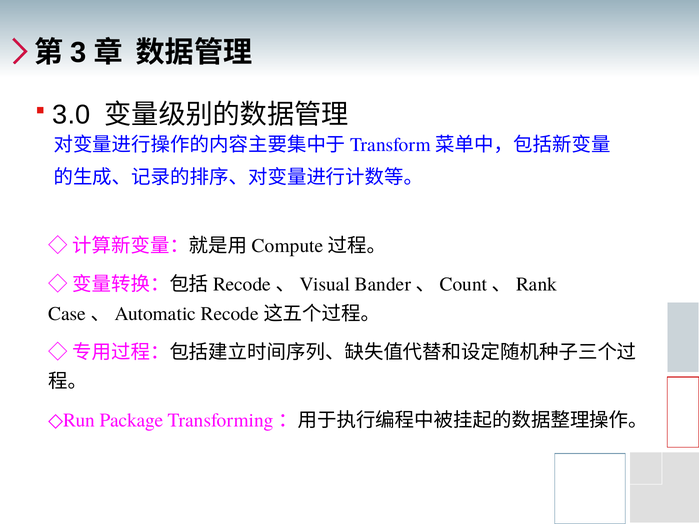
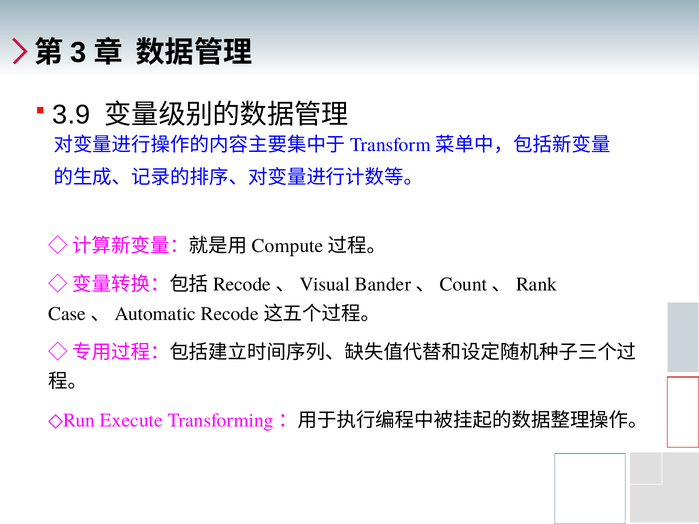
3.0: 3.0 -> 3.9
Package: Package -> Execute
